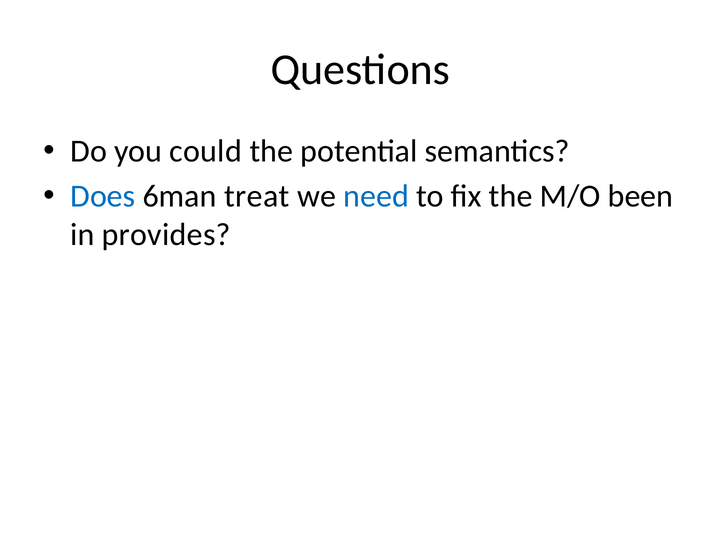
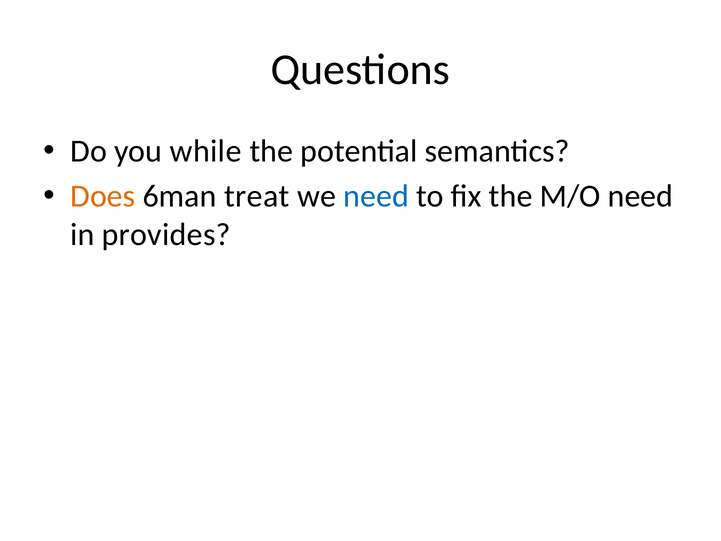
could: could -> while
Does colour: blue -> orange
M/O been: been -> need
